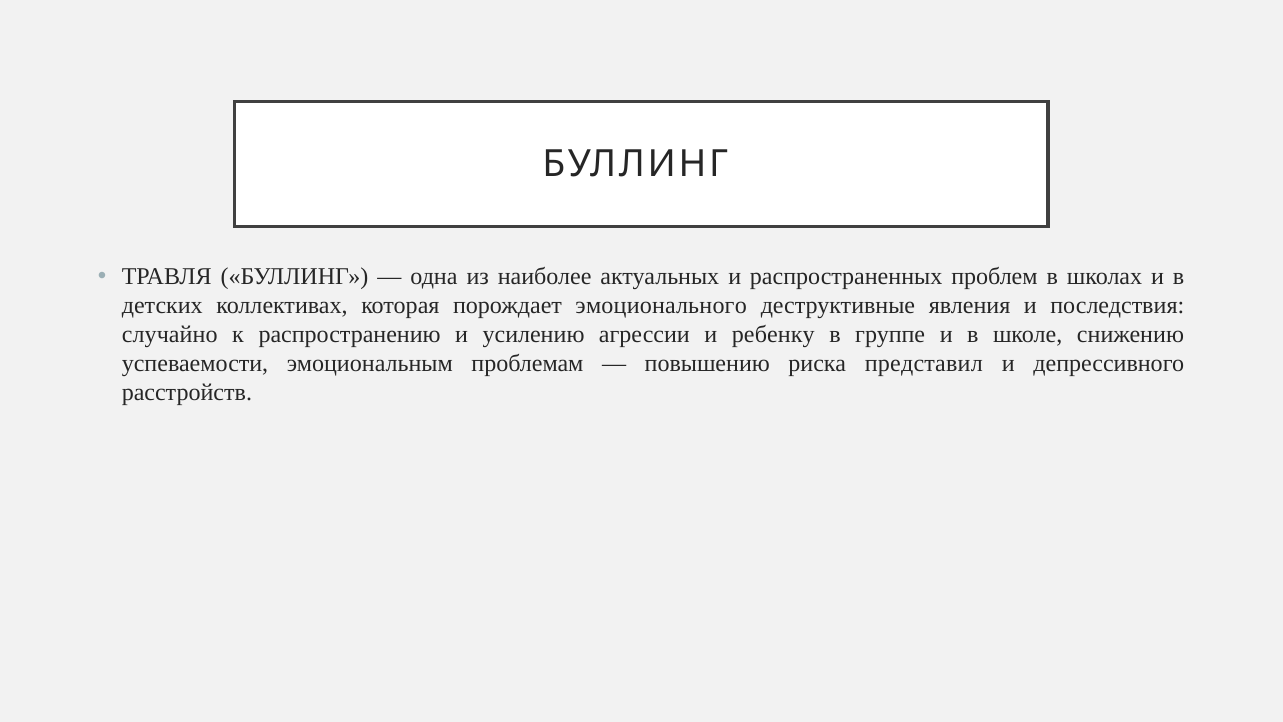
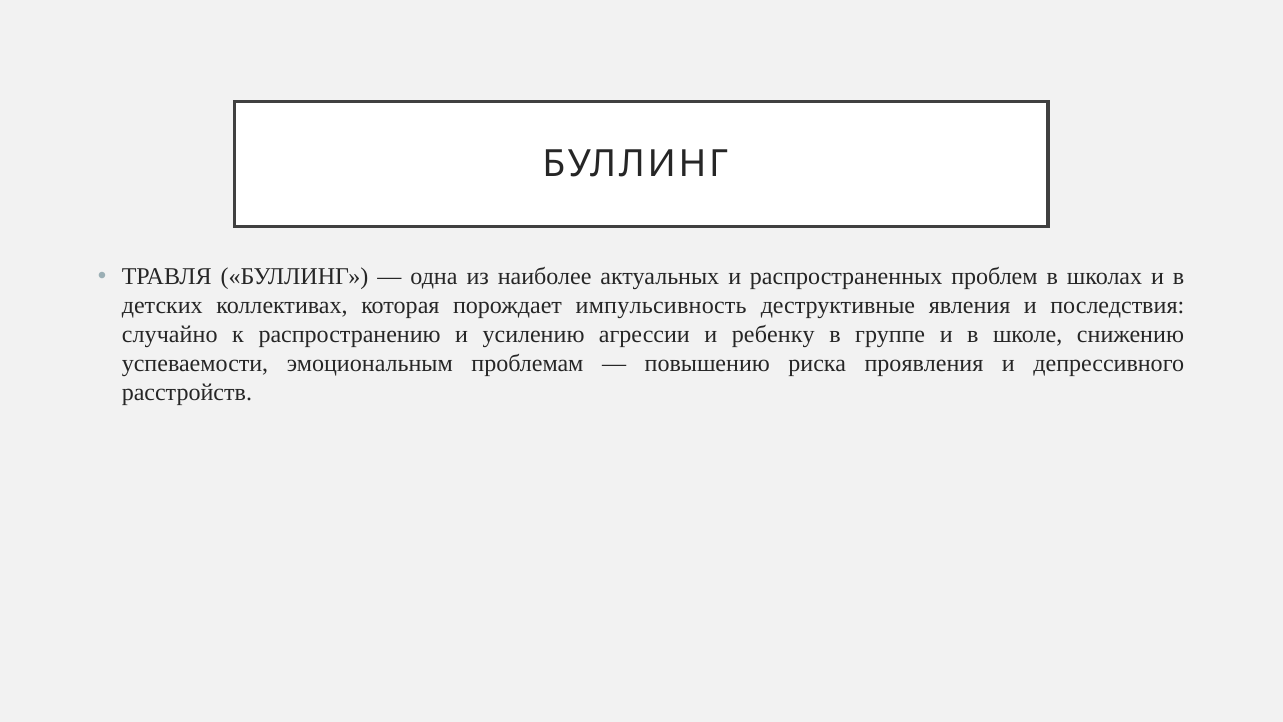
эмоционального: эмоционального -> импульсивность
представил: представил -> проявления
